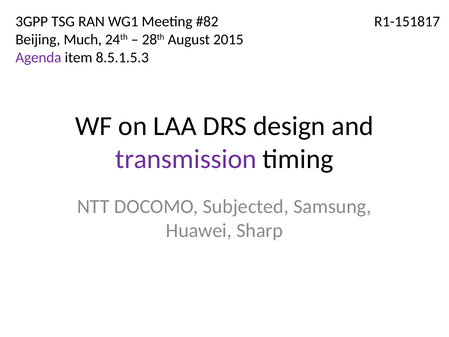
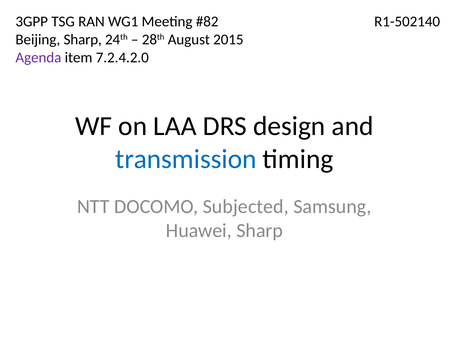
R1-151817: R1-151817 -> R1-502140
Beijing Much: Much -> Sharp
8.5.1.5.3: 8.5.1.5.3 -> 7.2.4.2.0
transmission colour: purple -> blue
